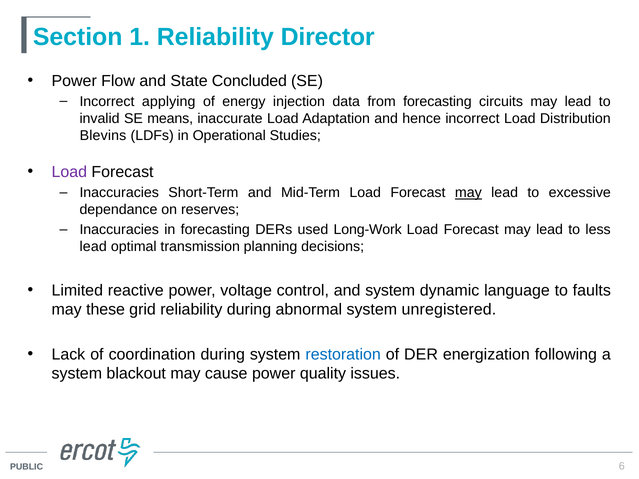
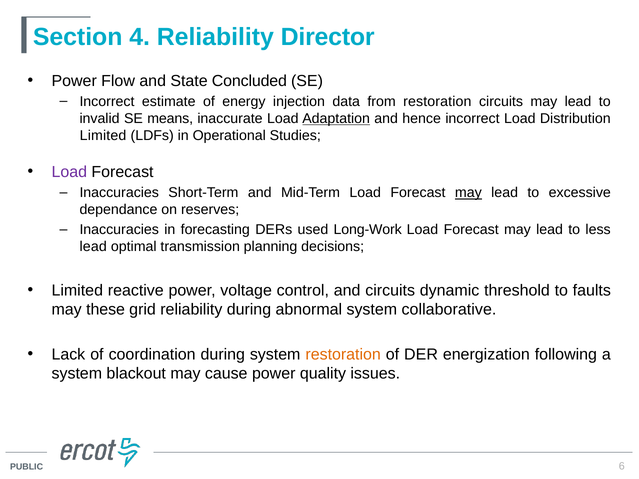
1: 1 -> 4
applying: applying -> estimate
from forecasting: forecasting -> restoration
Adaptation underline: none -> present
Blevins at (103, 136): Blevins -> Limited
and system: system -> circuits
language: language -> threshold
unregistered: unregistered -> collaborative
restoration at (343, 355) colour: blue -> orange
